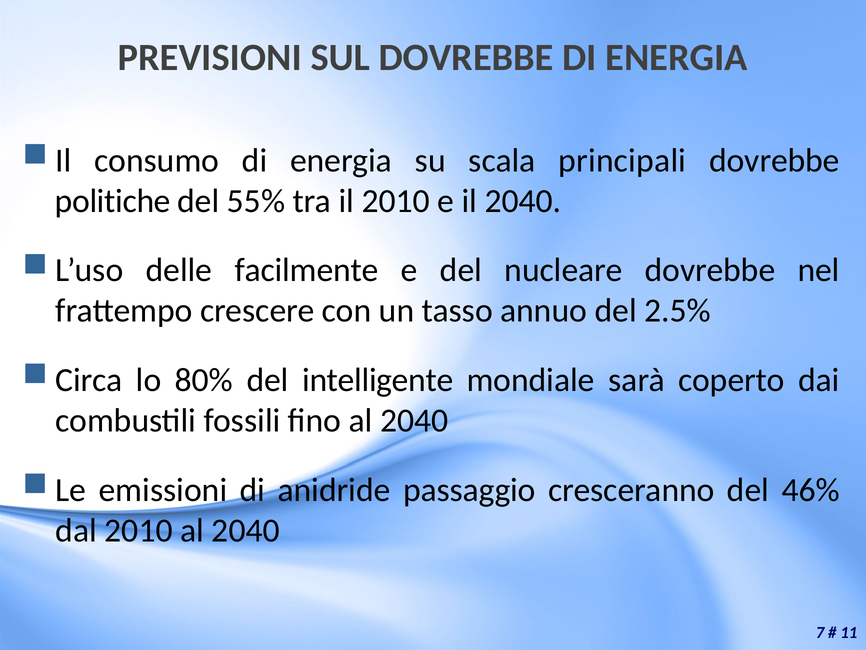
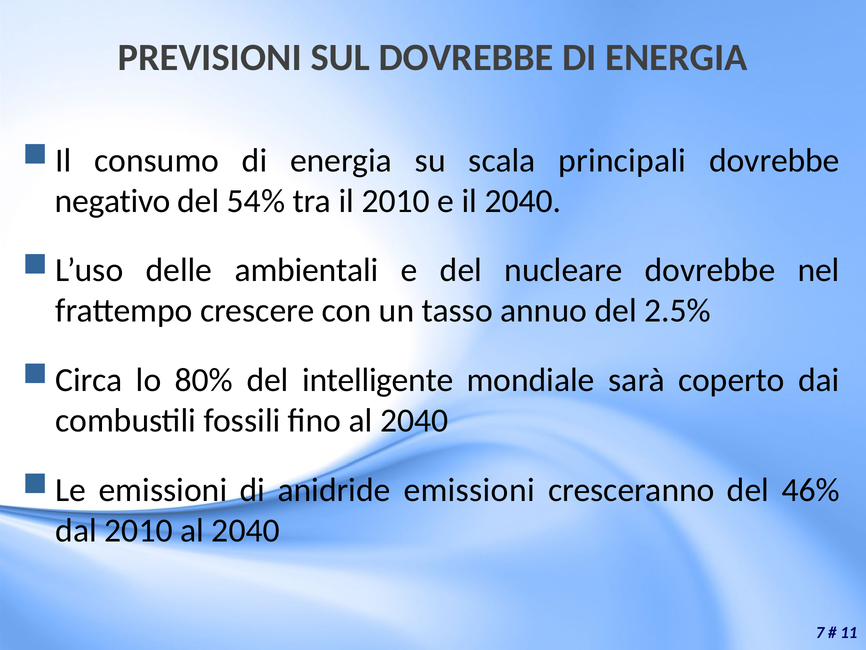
politiche: politiche -> negativo
55%: 55% -> 54%
facilmente: facilmente -> ambientali
anidride passaggio: passaggio -> emissioni
